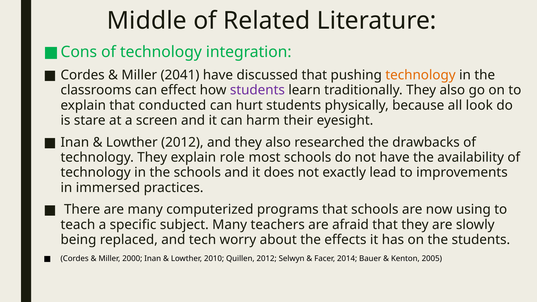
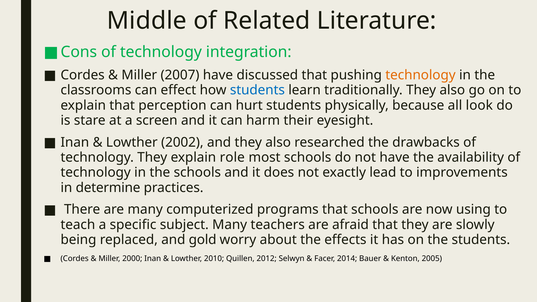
2041: 2041 -> 2007
students at (257, 90) colour: purple -> blue
conducted: conducted -> perception
Lowther 2012: 2012 -> 2002
immersed: immersed -> determine
tech: tech -> gold
